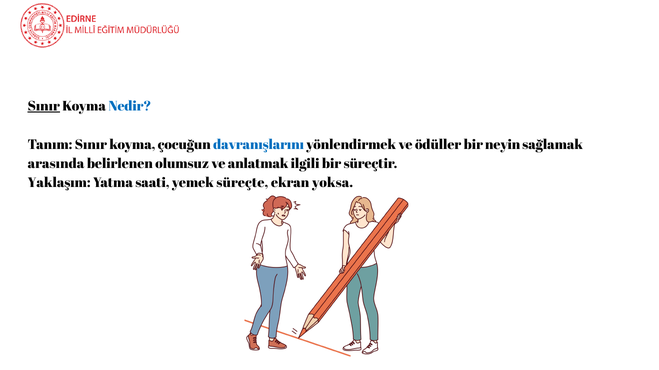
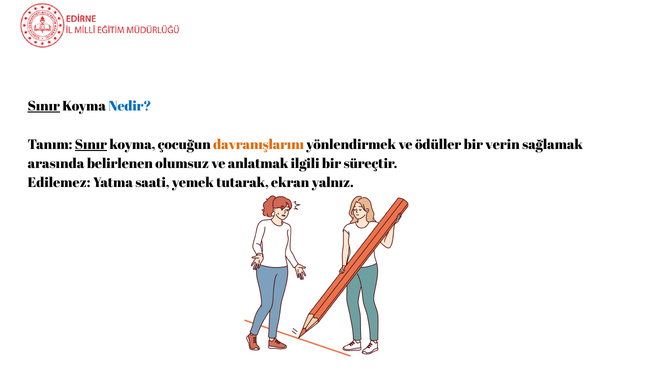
Sınır at (91, 145) underline: none -> present
davranışlarını colour: blue -> orange
neyin: neyin -> verin
Yaklaşım: Yaklaşım -> Edilemez
süreçte: süreçte -> tutarak
yoksa: yoksa -> yalnız
